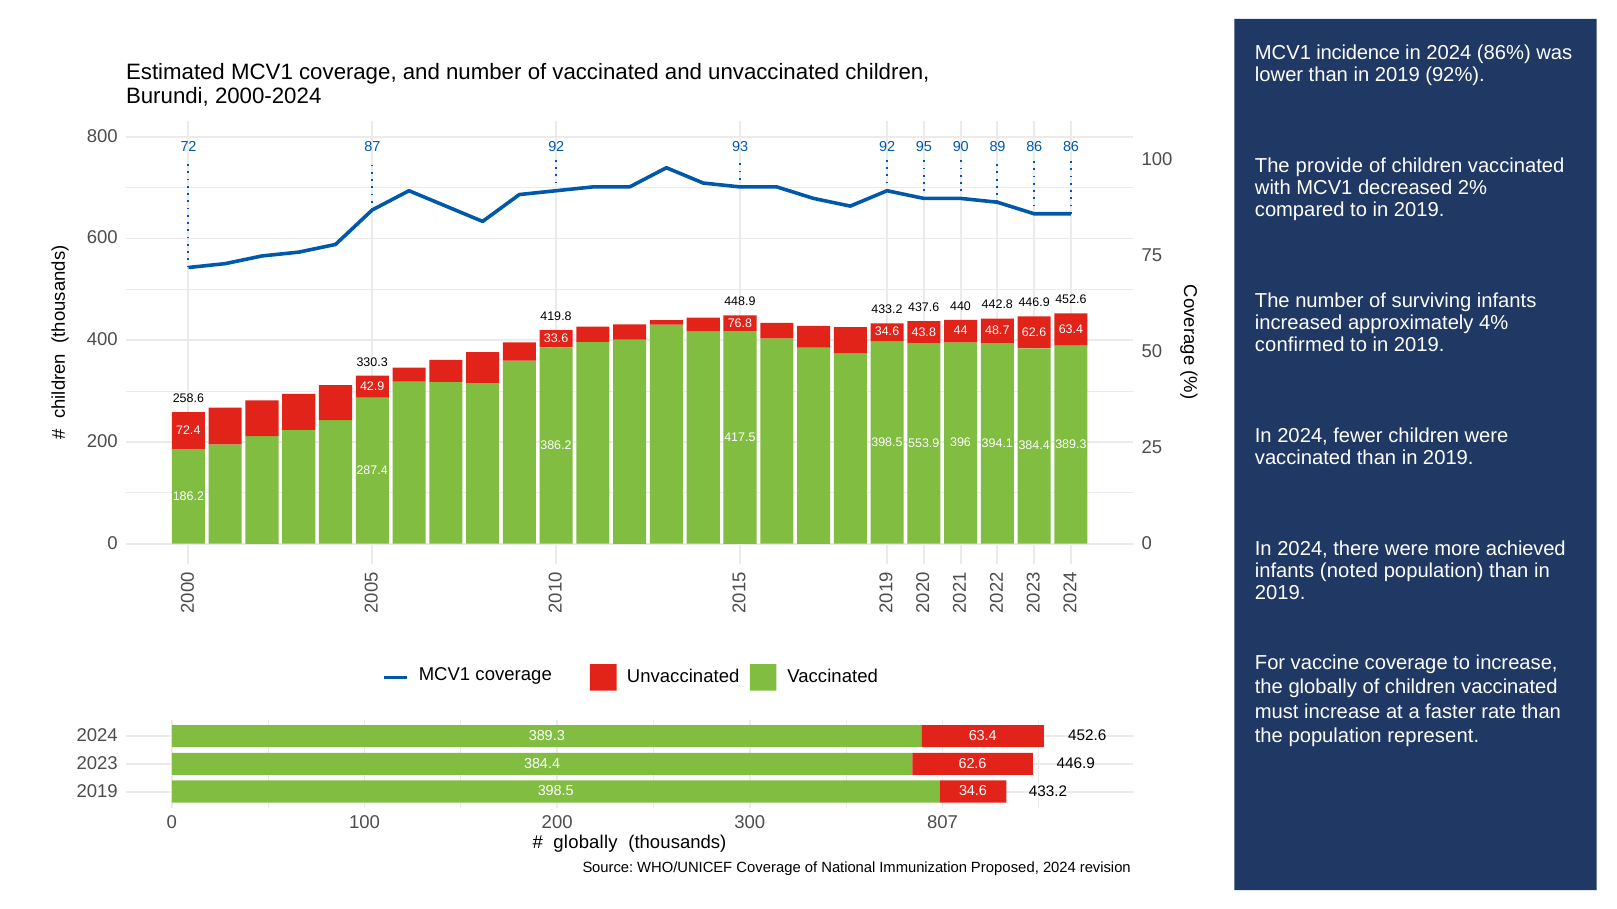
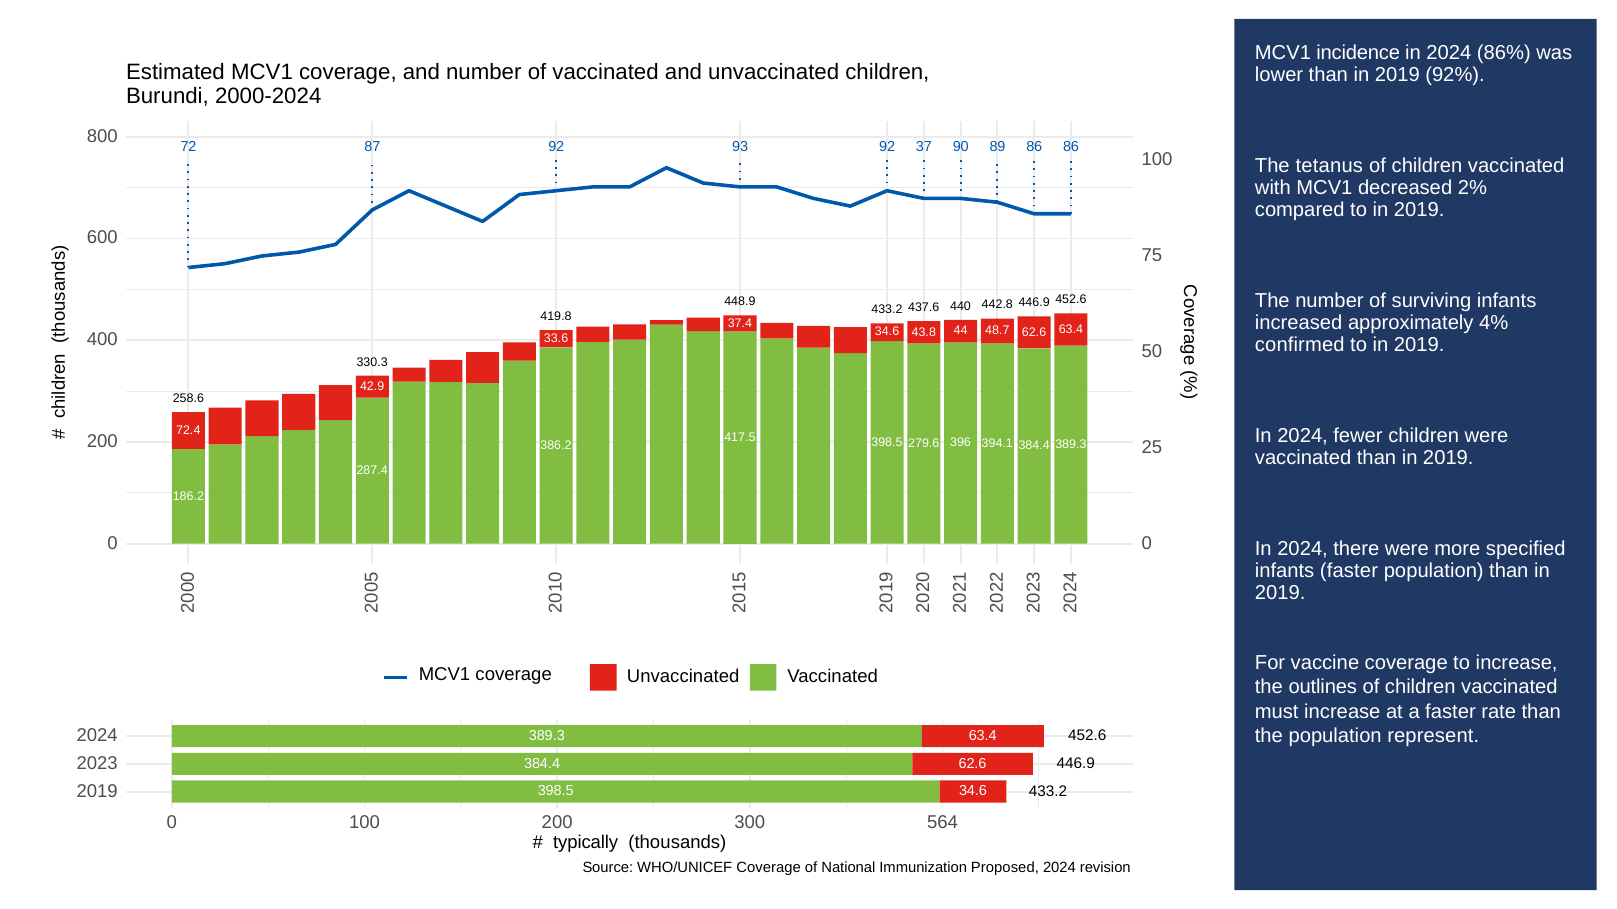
95: 95 -> 37
provide: provide -> tetanus
76.8: 76.8 -> 37.4
553.9: 553.9 -> 279.6
achieved: achieved -> specified
infants noted: noted -> faster
the globally: globally -> outlines
807: 807 -> 564
globally at (586, 843): globally -> typically
